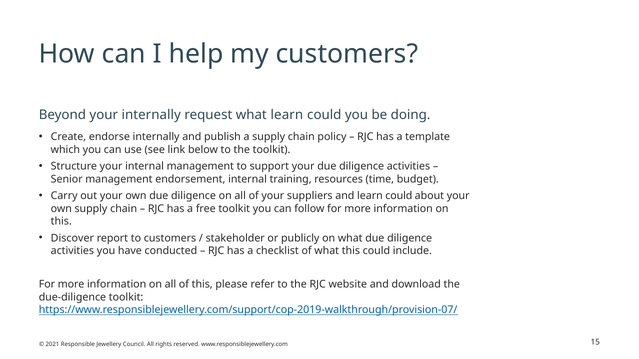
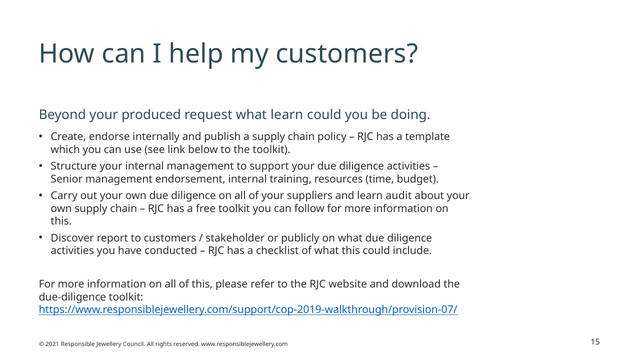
your internally: internally -> produced
and learn could: could -> audit
